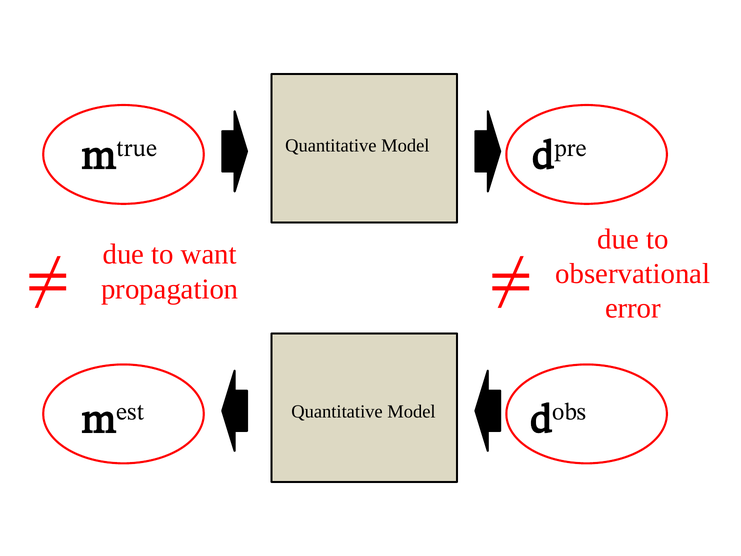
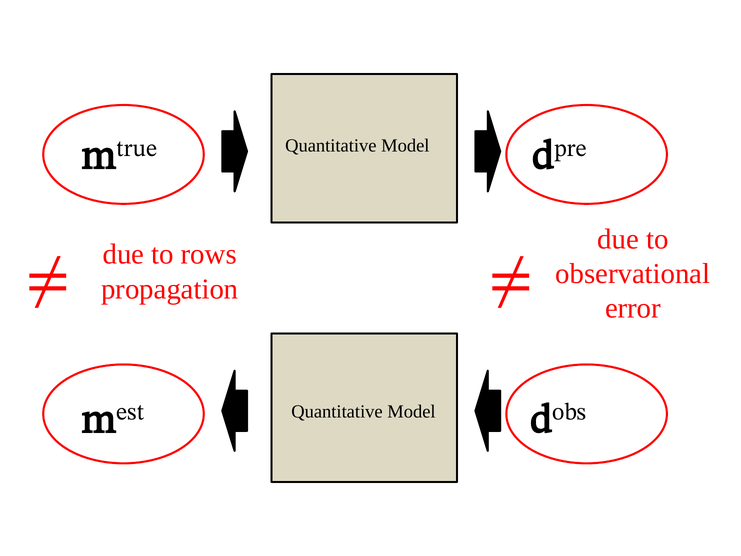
want: want -> rows
